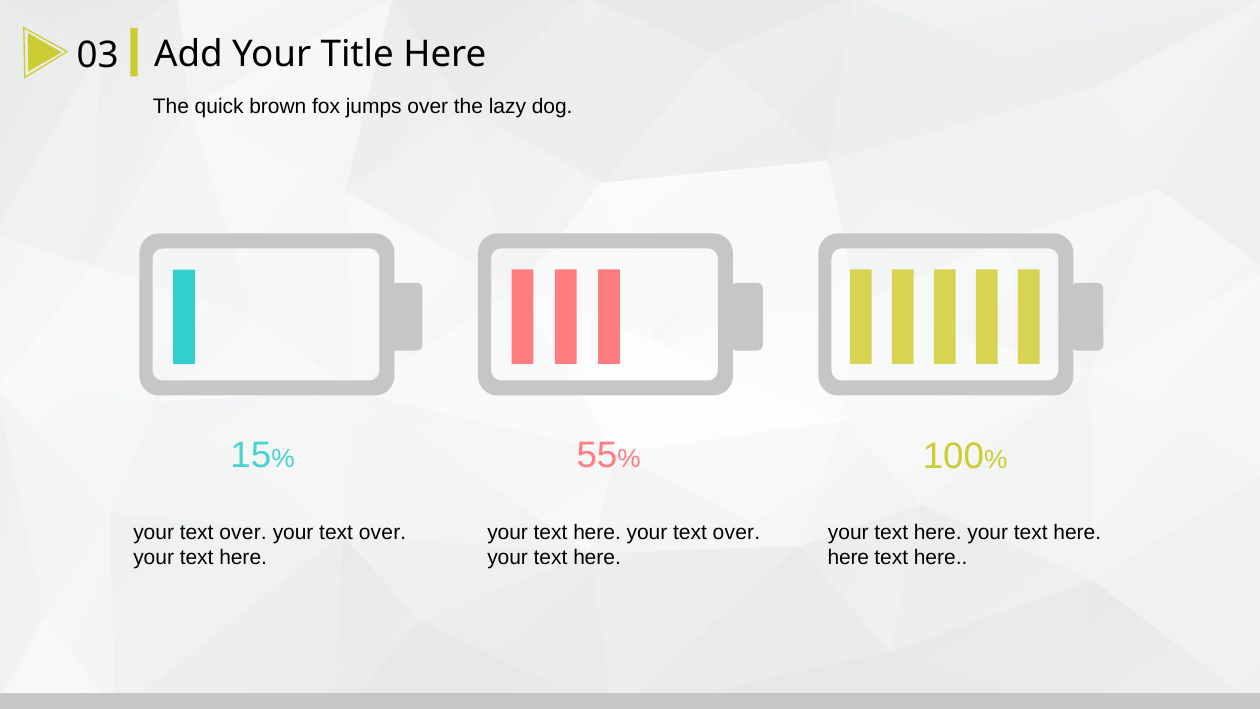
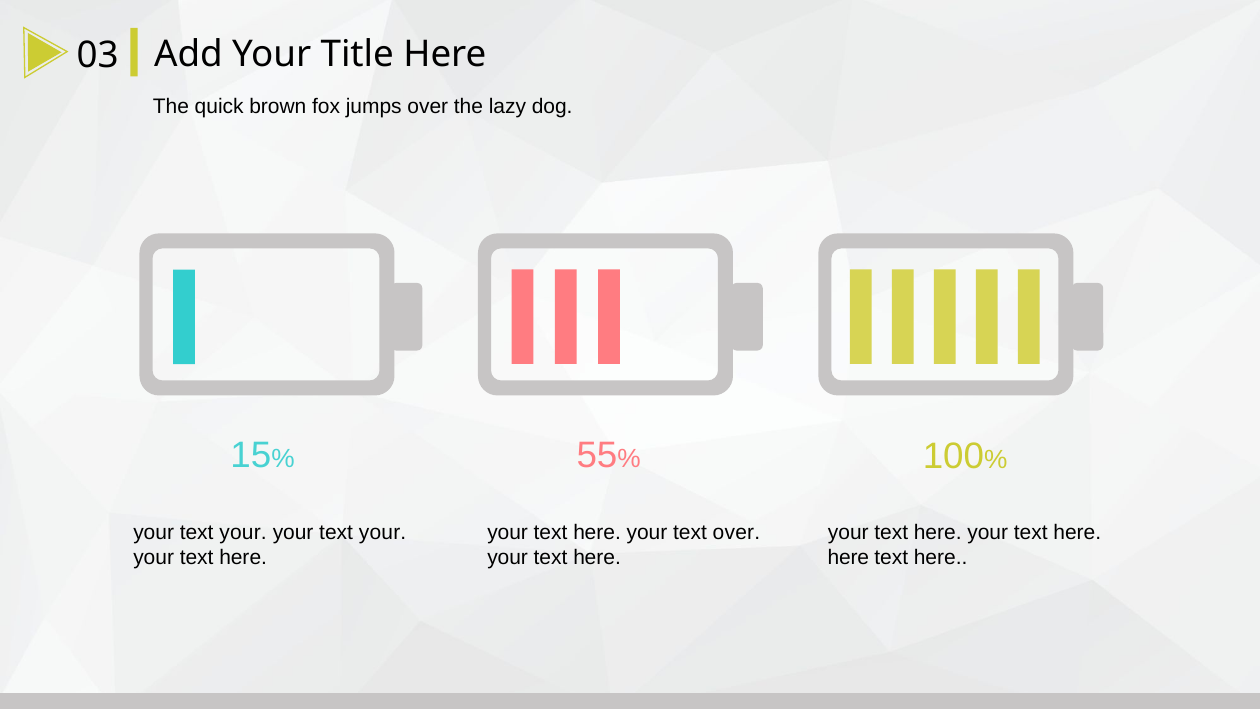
over at (243, 532): over -> your
over at (383, 532): over -> your
